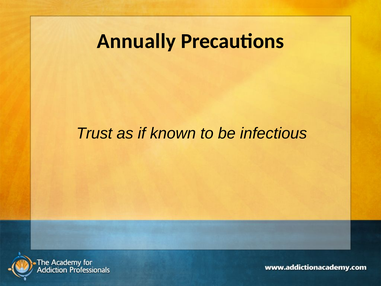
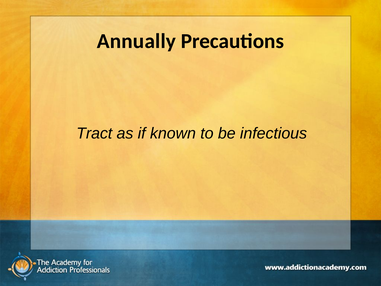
Trust: Trust -> Tract
